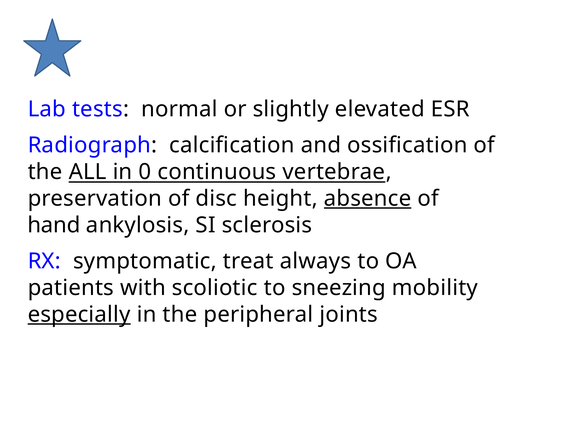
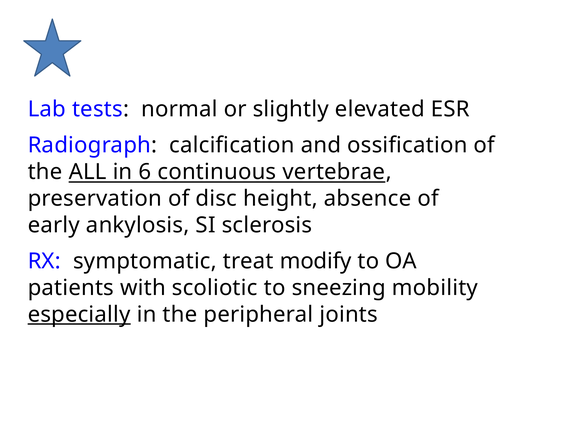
0: 0 -> 6
absence underline: present -> none
hand: hand -> early
always: always -> modify
